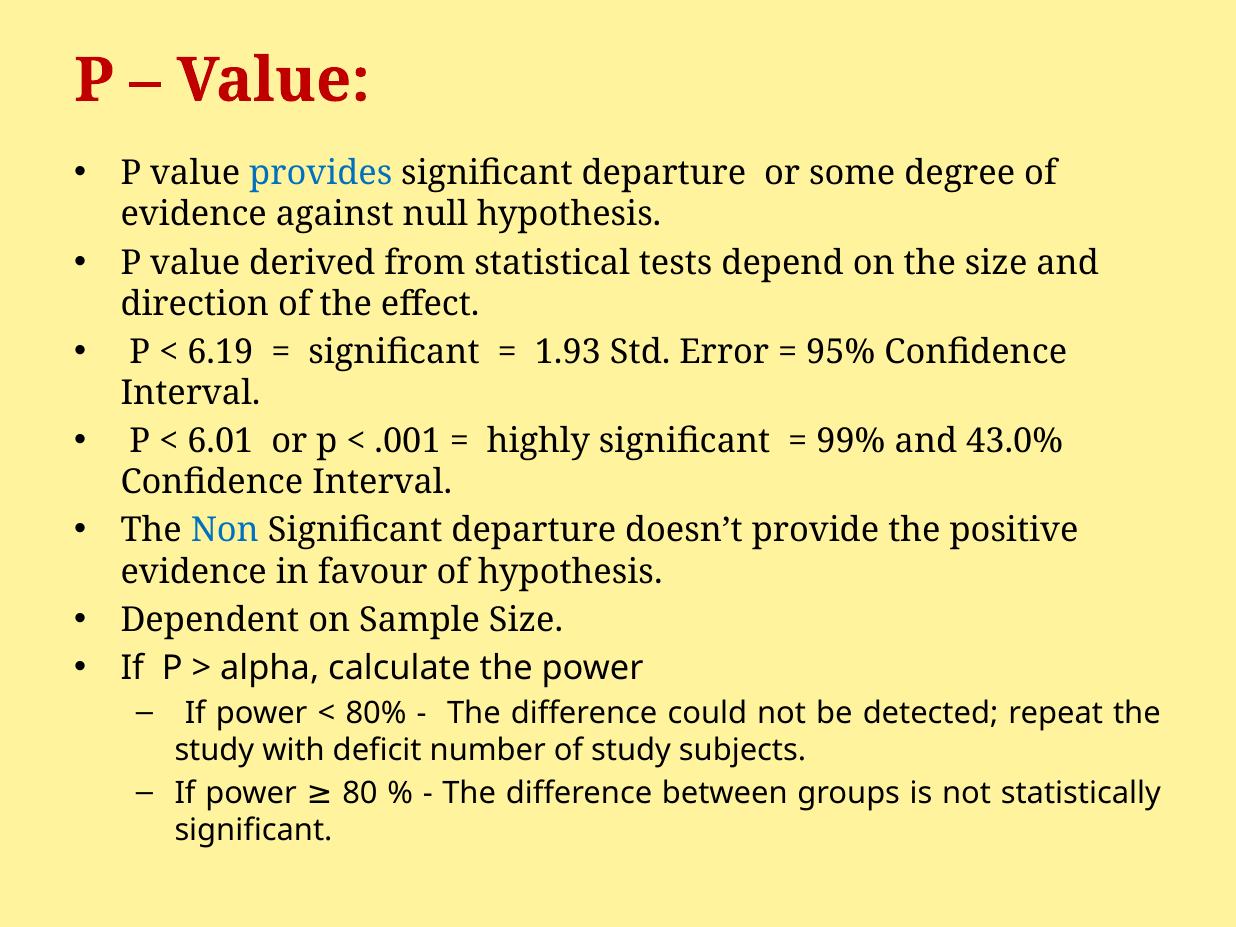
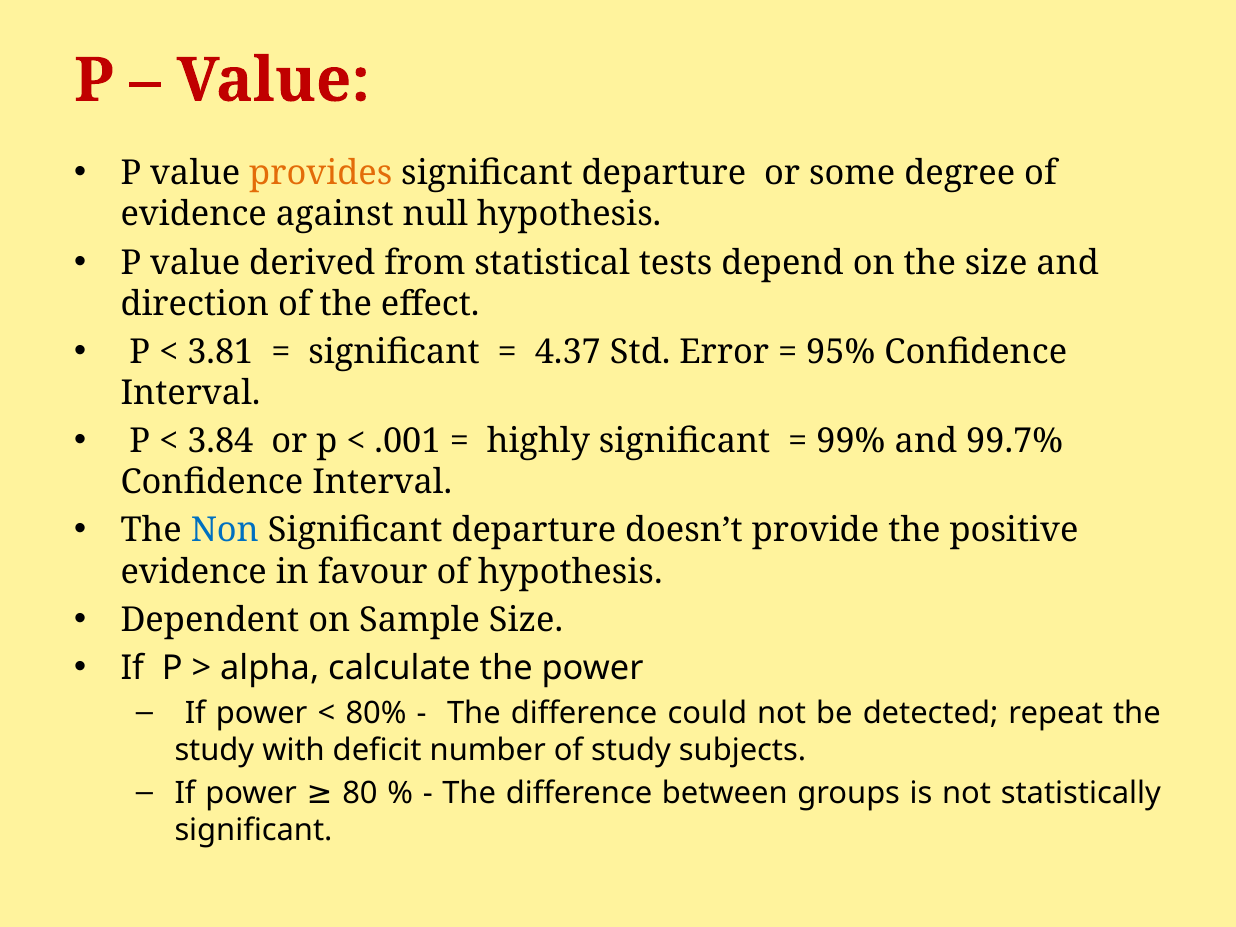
provides colour: blue -> orange
6.19: 6.19 -> 3.81
1.93: 1.93 -> 4.37
6.01: 6.01 -> 3.84
43.0%: 43.0% -> 99.7%
